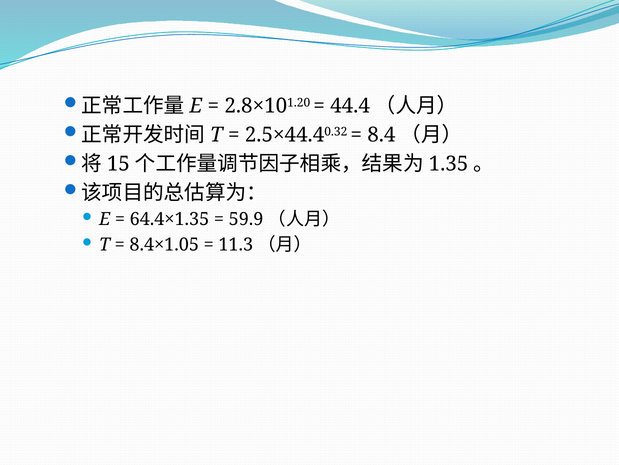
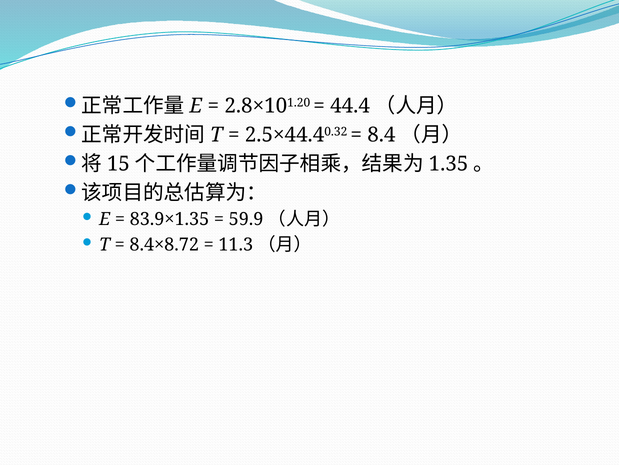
64.4×1.35: 64.4×1.35 -> 83.9×1.35
8.4×1.05: 8.4×1.05 -> 8.4×8.72
